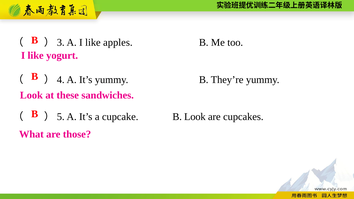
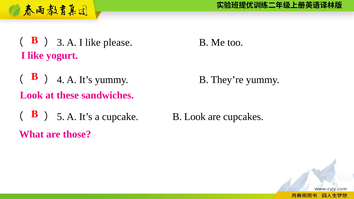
apples: apples -> please
